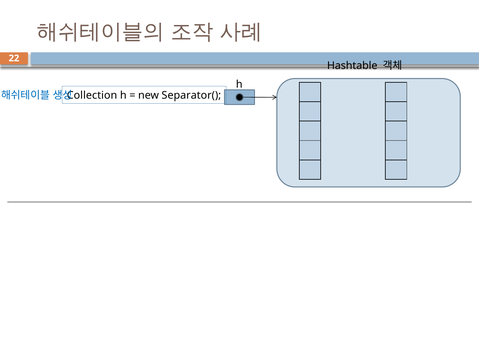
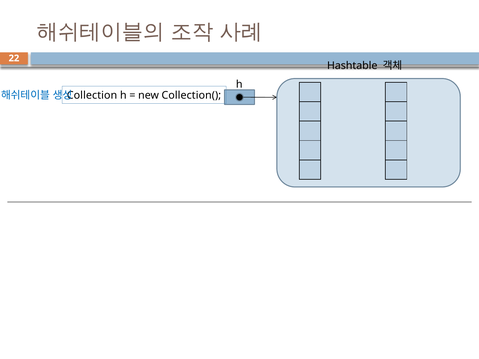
Separator(: Separator( -> Collection(
